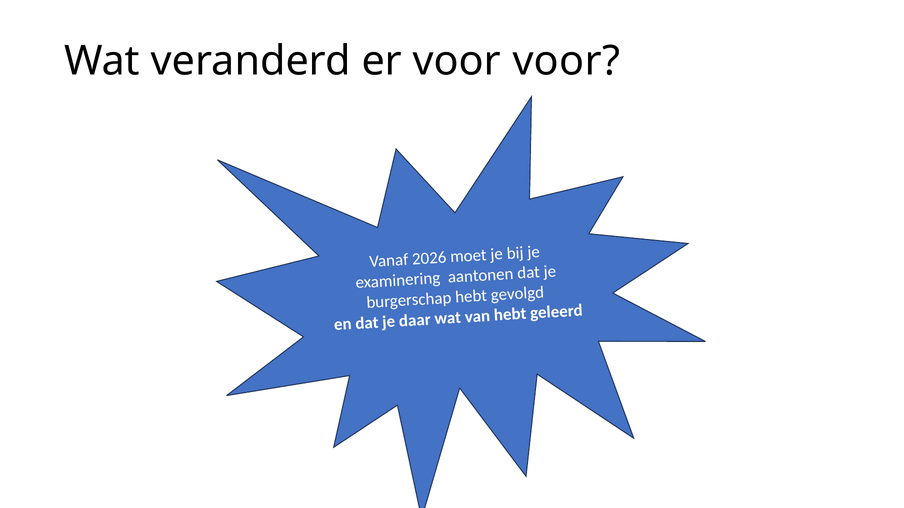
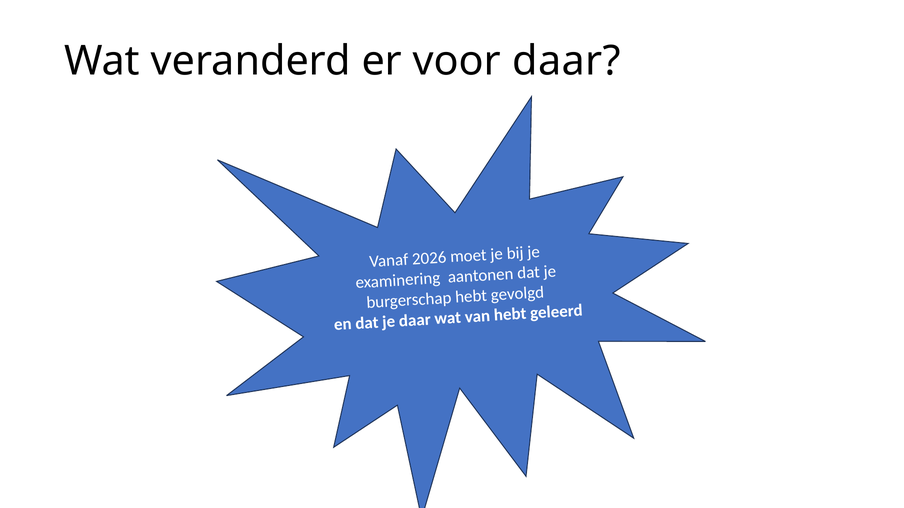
voor voor: voor -> daar
